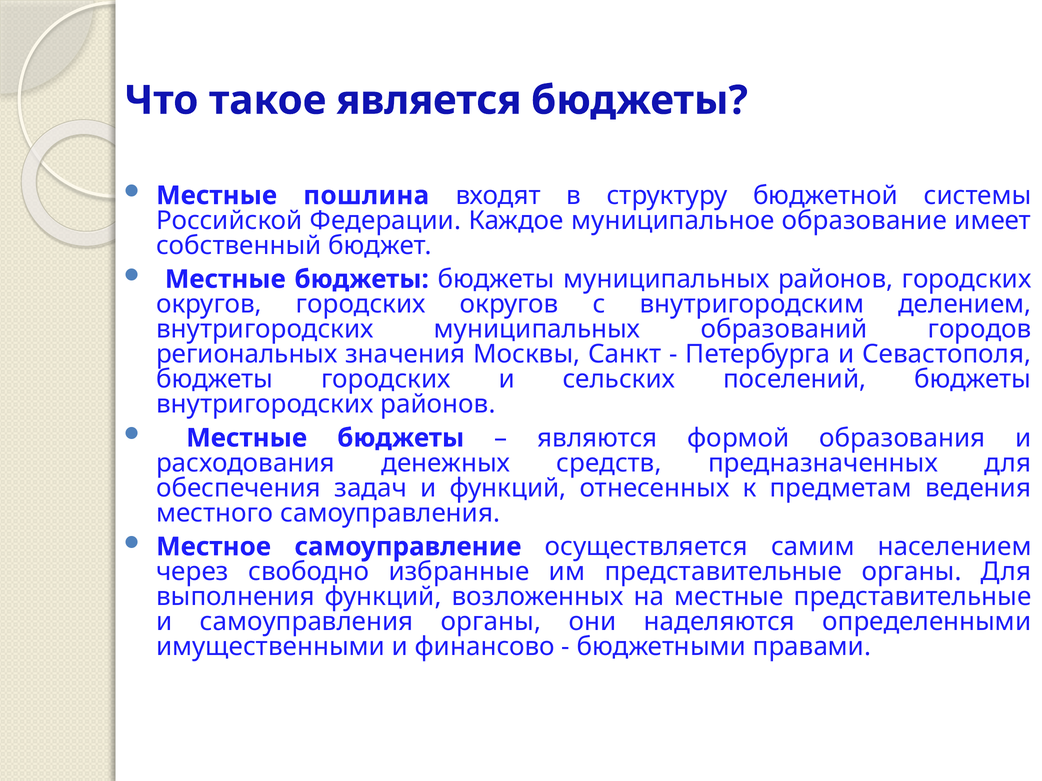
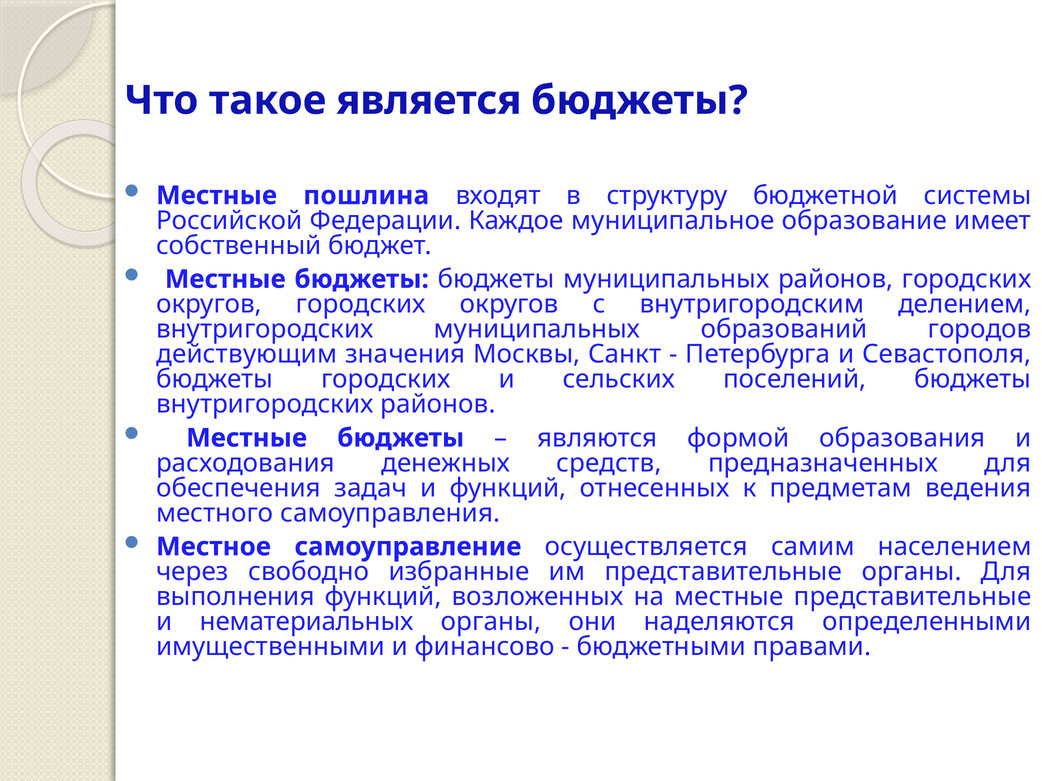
региональных: региональных -> действующим
и самоуправления: самоуправления -> нематериальных
